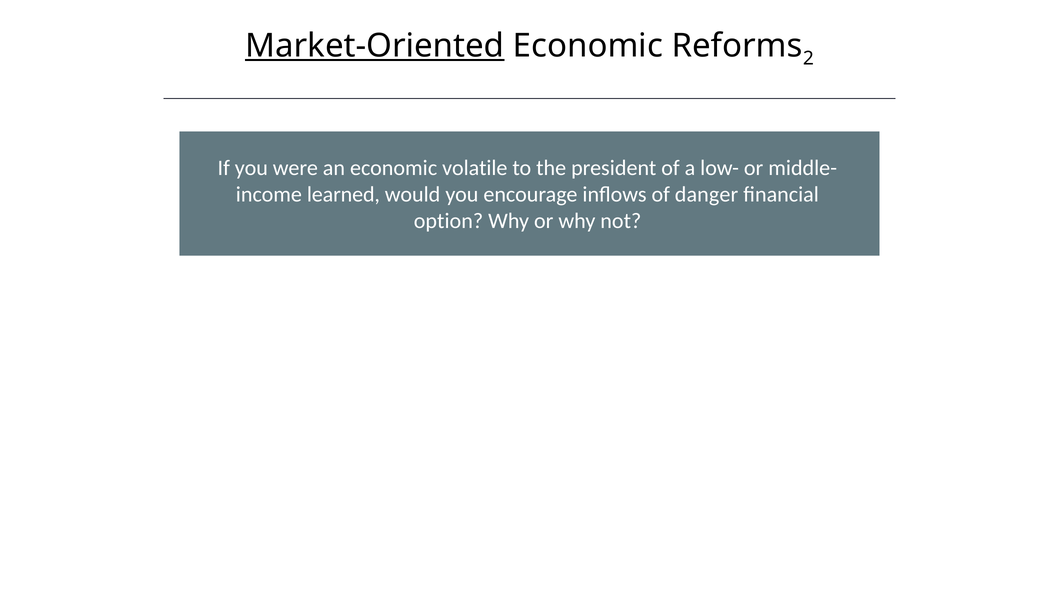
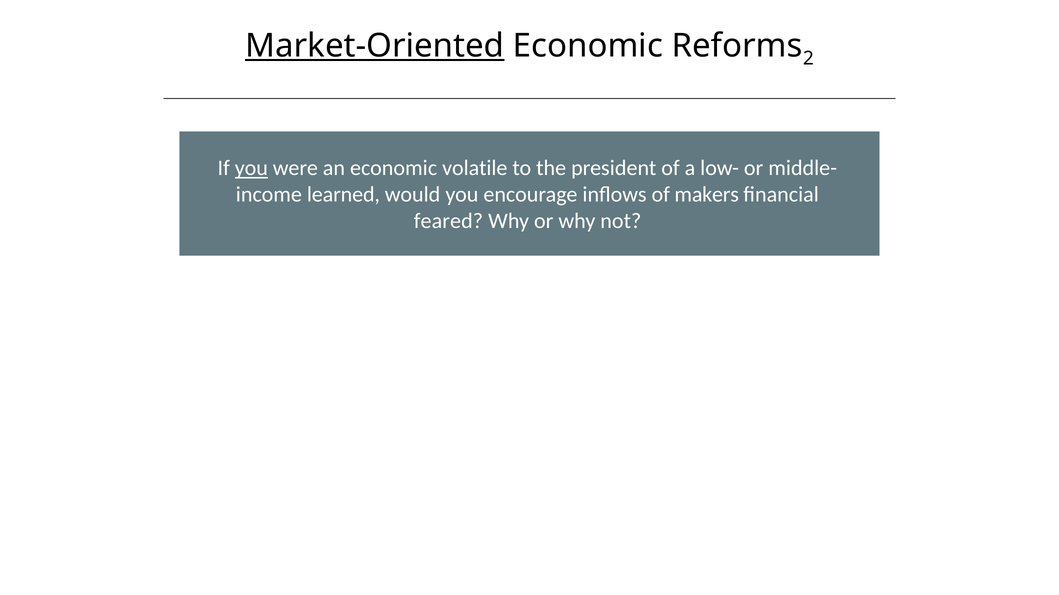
you at (251, 168) underline: none -> present
danger: danger -> makers
option: option -> feared
